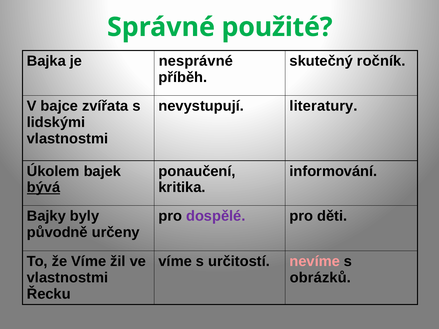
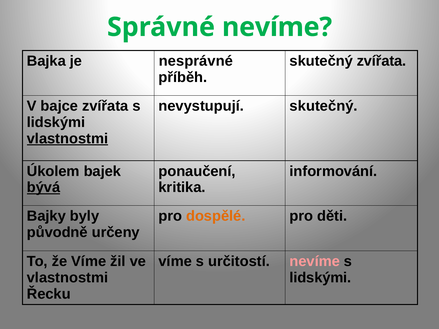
Správné použité: použité -> nevíme
skutečný ročník: ročník -> zvířata
nevystupují literatury: literatury -> skutečný
vlastnostmi at (67, 139) underline: none -> present
dospělé colour: purple -> orange
obrázků at (320, 278): obrázků -> lidskými
